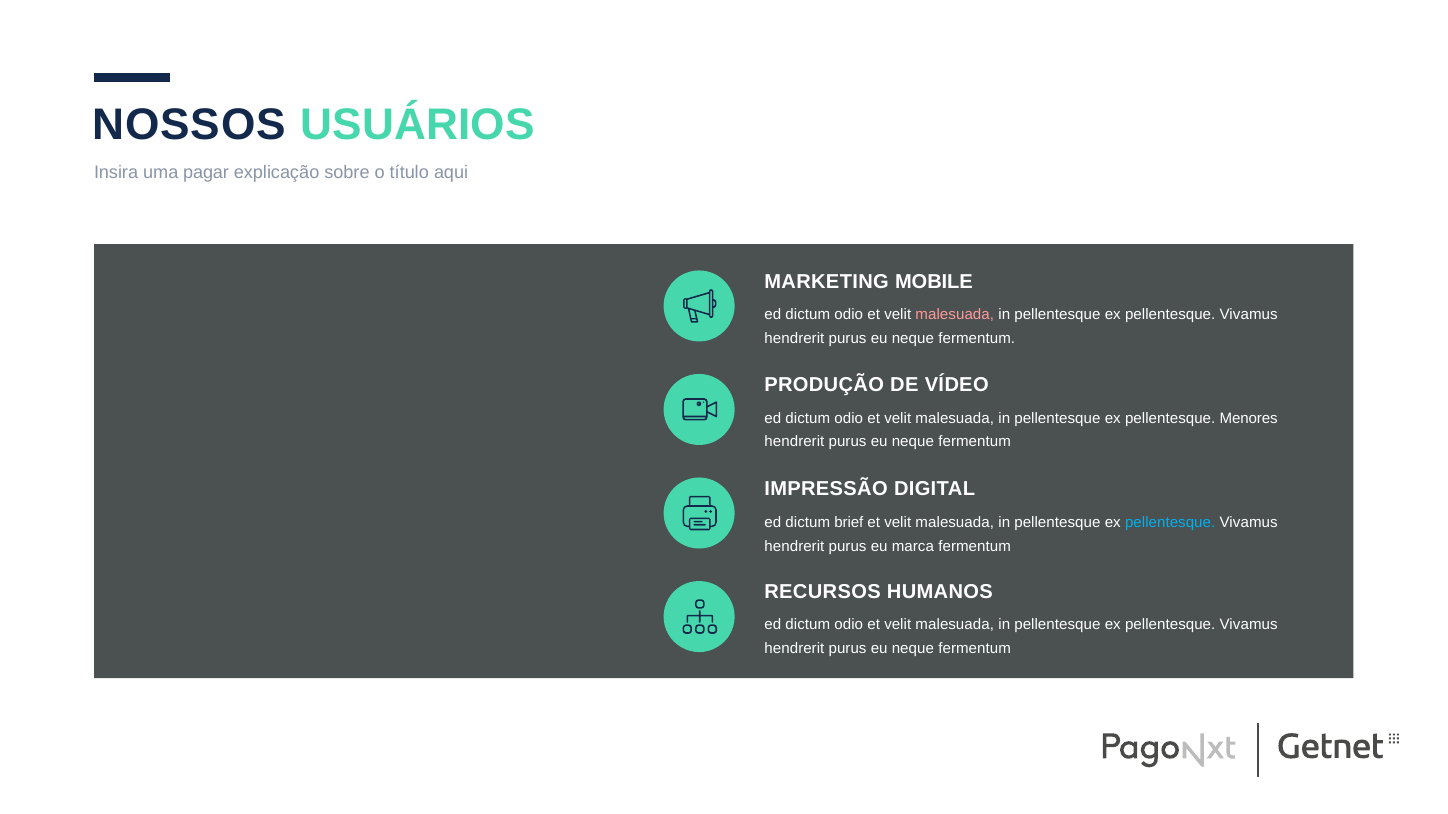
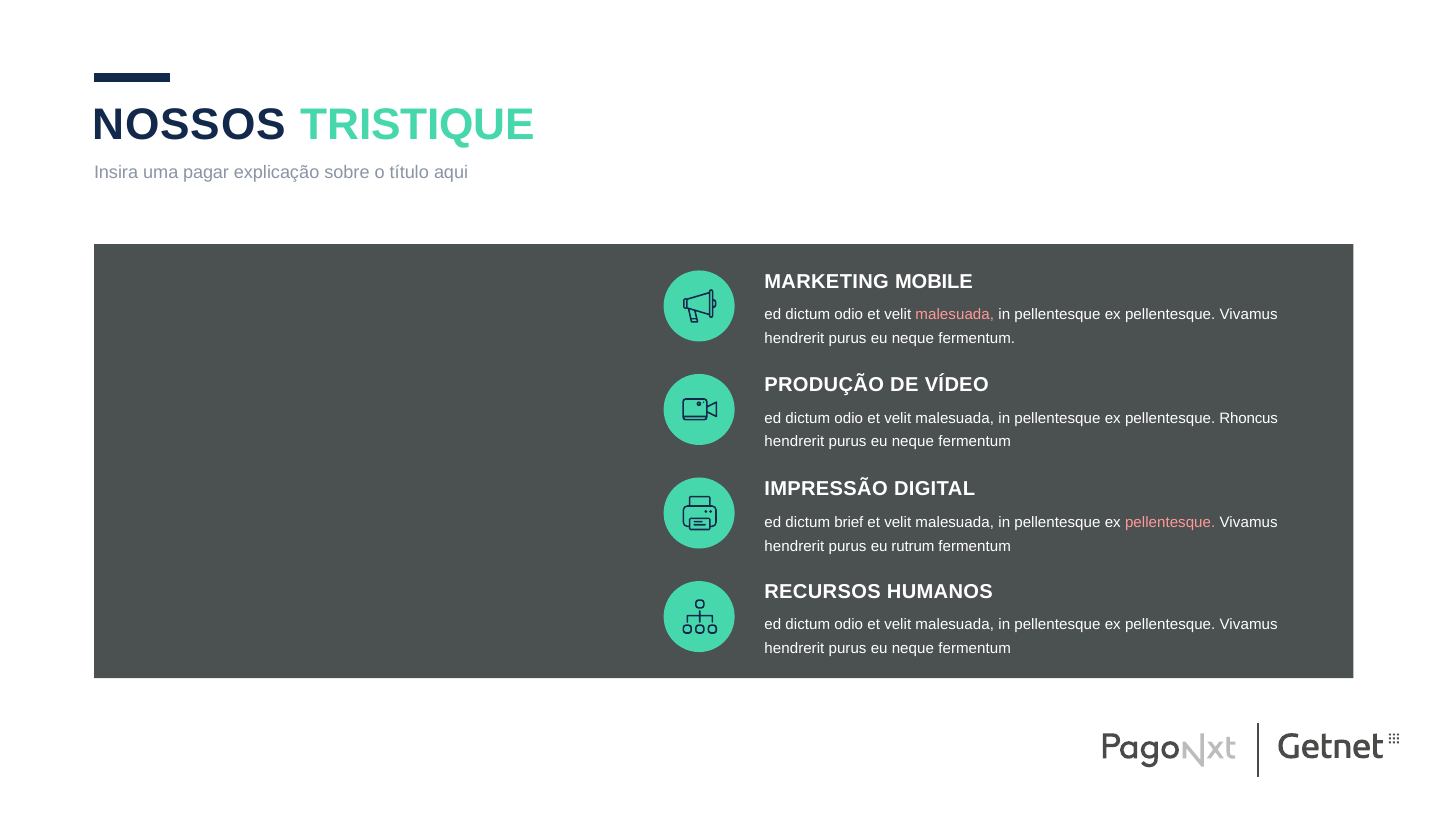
USUÁRIOS: USUÁRIOS -> TRISTIQUE
Menores: Menores -> Rhoncus
pellentesque at (1170, 523) colour: light blue -> pink
marca: marca -> rutrum
